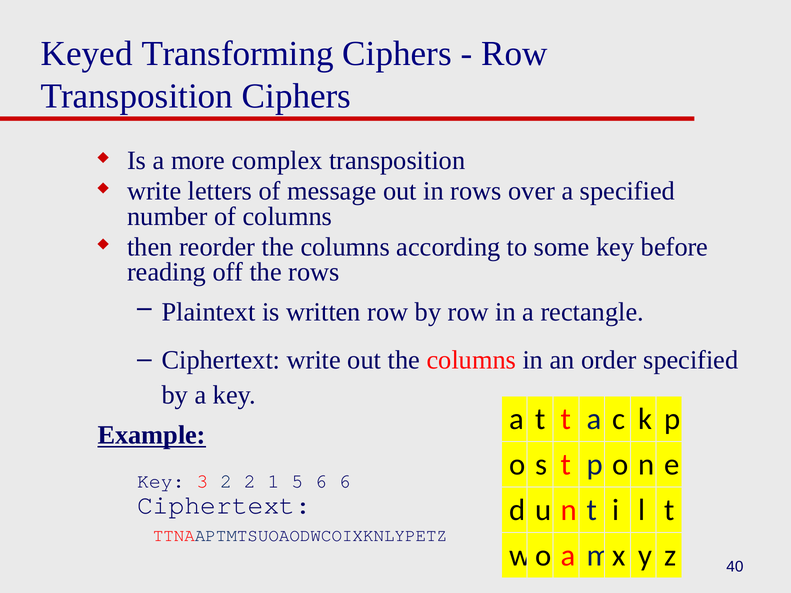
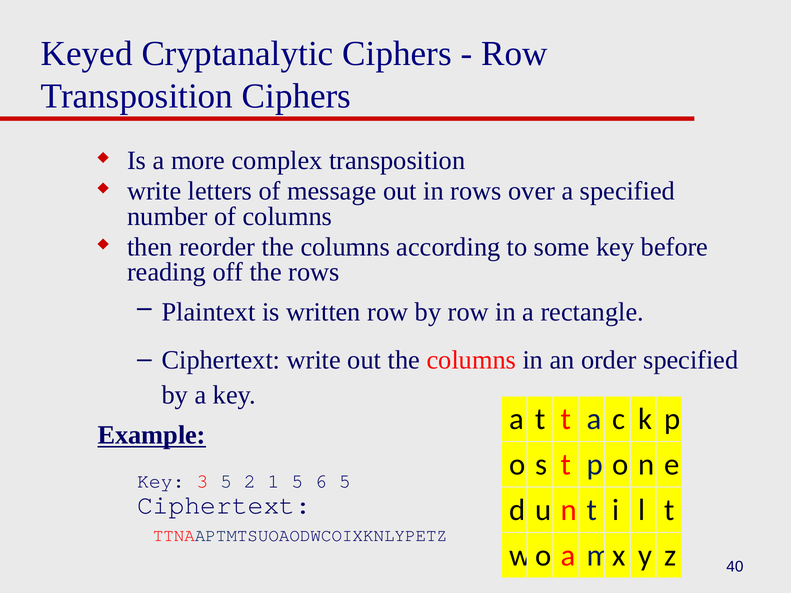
Transforming: Transforming -> Cryptanalytic
3 2: 2 -> 5
6 6: 6 -> 5
